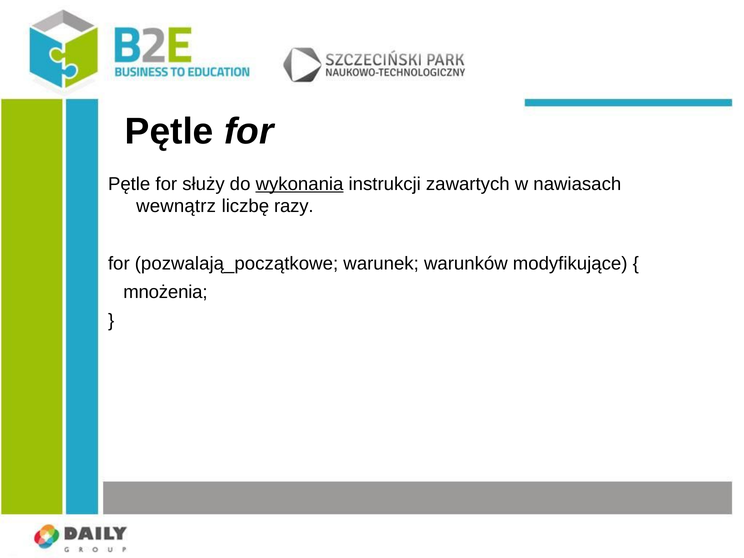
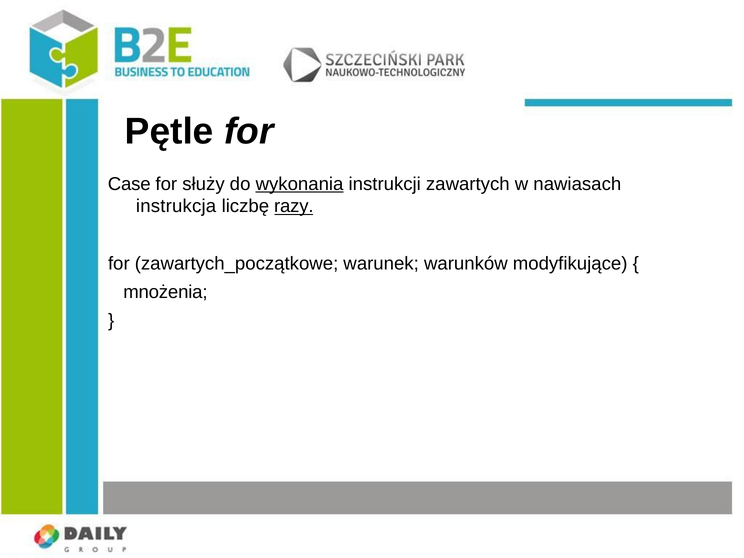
Pętle at (129, 184): Pętle -> Case
wewnątrz: wewnątrz -> instrukcja
razy underline: none -> present
pozwalają_początkowe: pozwalają_początkowe -> zawartych_początkowe
